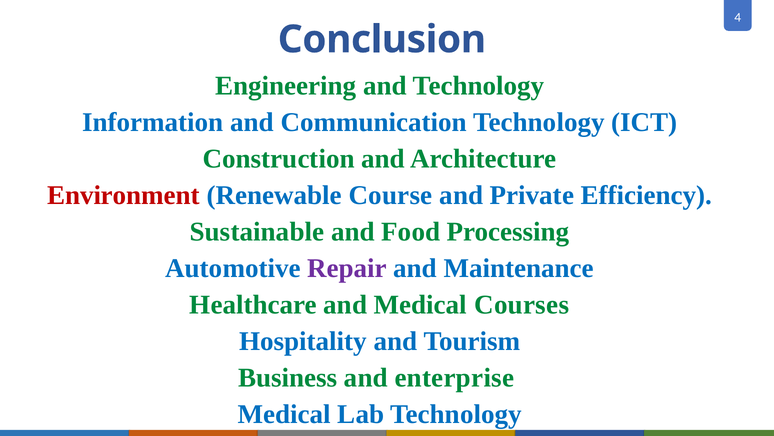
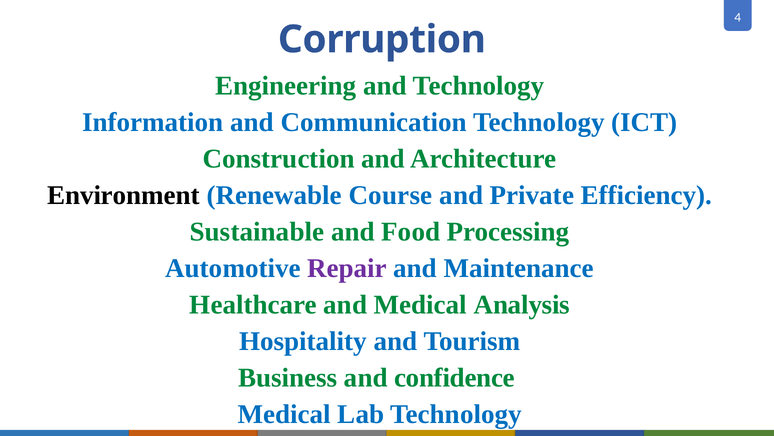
Conclusion: Conclusion -> Corruption
Environment colour: red -> black
Courses: Courses -> Analysis
enterprise: enterprise -> confidence
